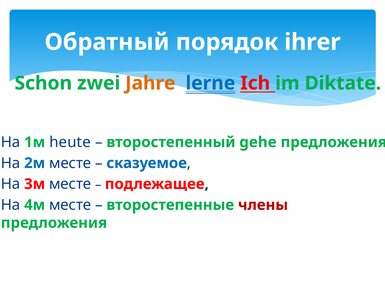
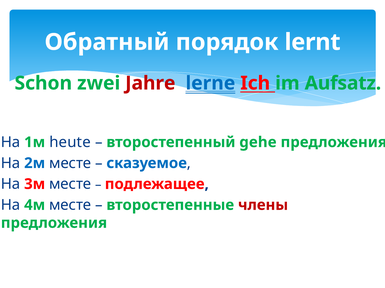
ihrer: ihrer -> lernt
Jahre colour: orange -> red
Diktate: Diktate -> Aufsatz
